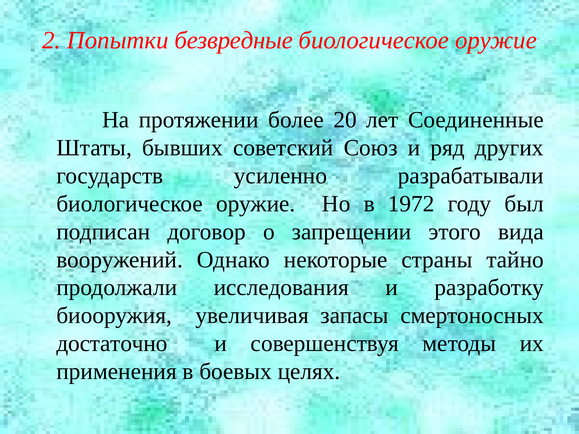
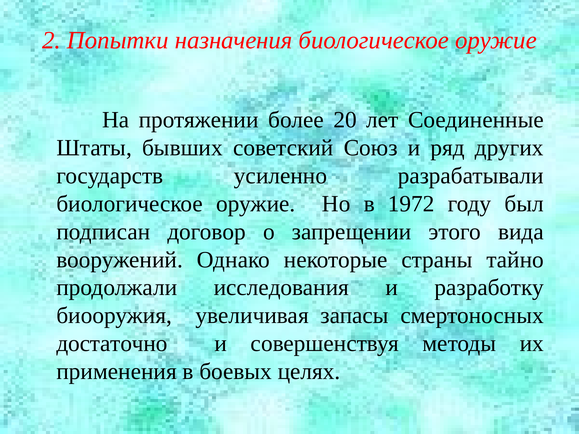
безвредные: безвредные -> назначения
